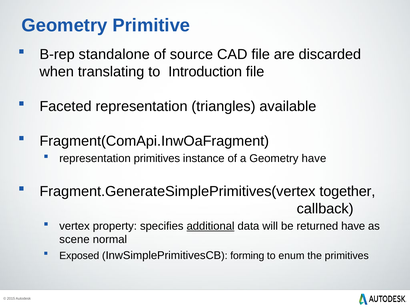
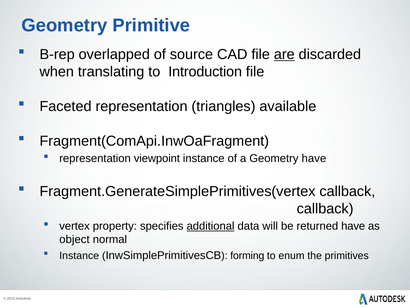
standalone: standalone -> overlapped
are underline: none -> present
representation primitives: primitives -> viewpoint
Fragment.GenerateSimplePrimitives(vertex together: together -> callback
scene: scene -> object
Exposed at (79, 255): Exposed -> Instance
